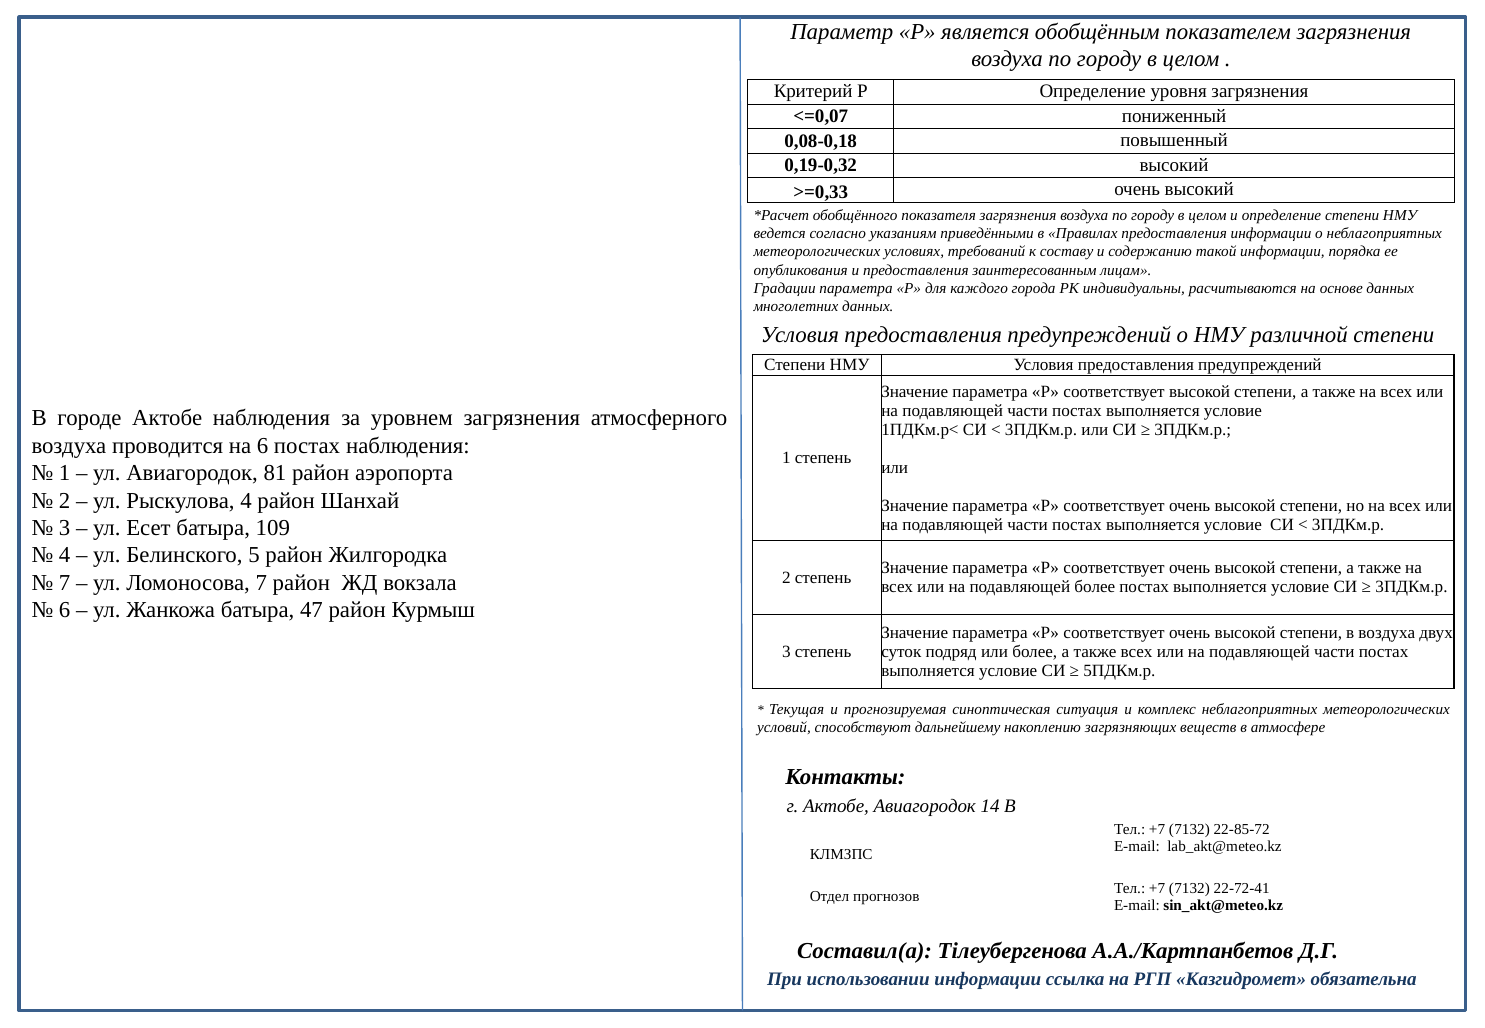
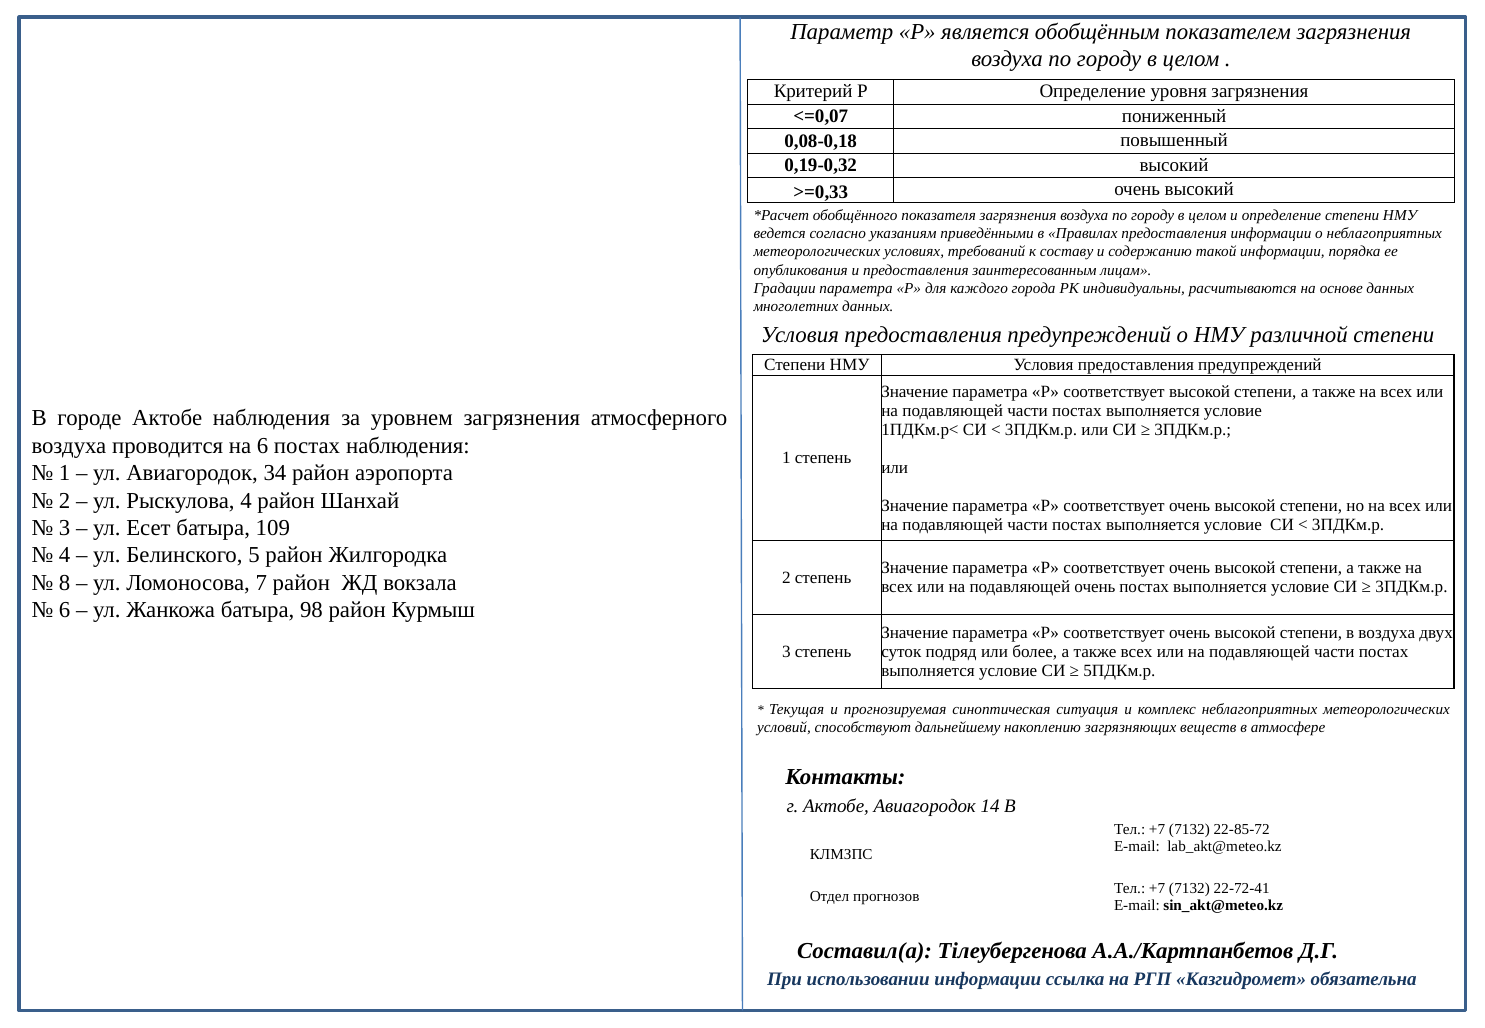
81: 81 -> 34
7 at (65, 583): 7 -> 8
подавляющей более: более -> очень
47: 47 -> 98
